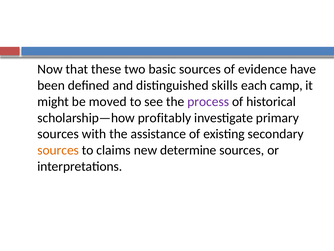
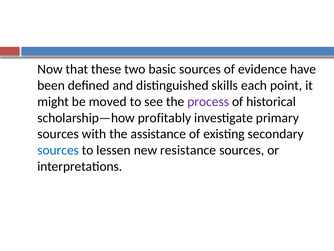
camp: camp -> point
sources at (58, 150) colour: orange -> blue
claims: claims -> lessen
determine: determine -> resistance
